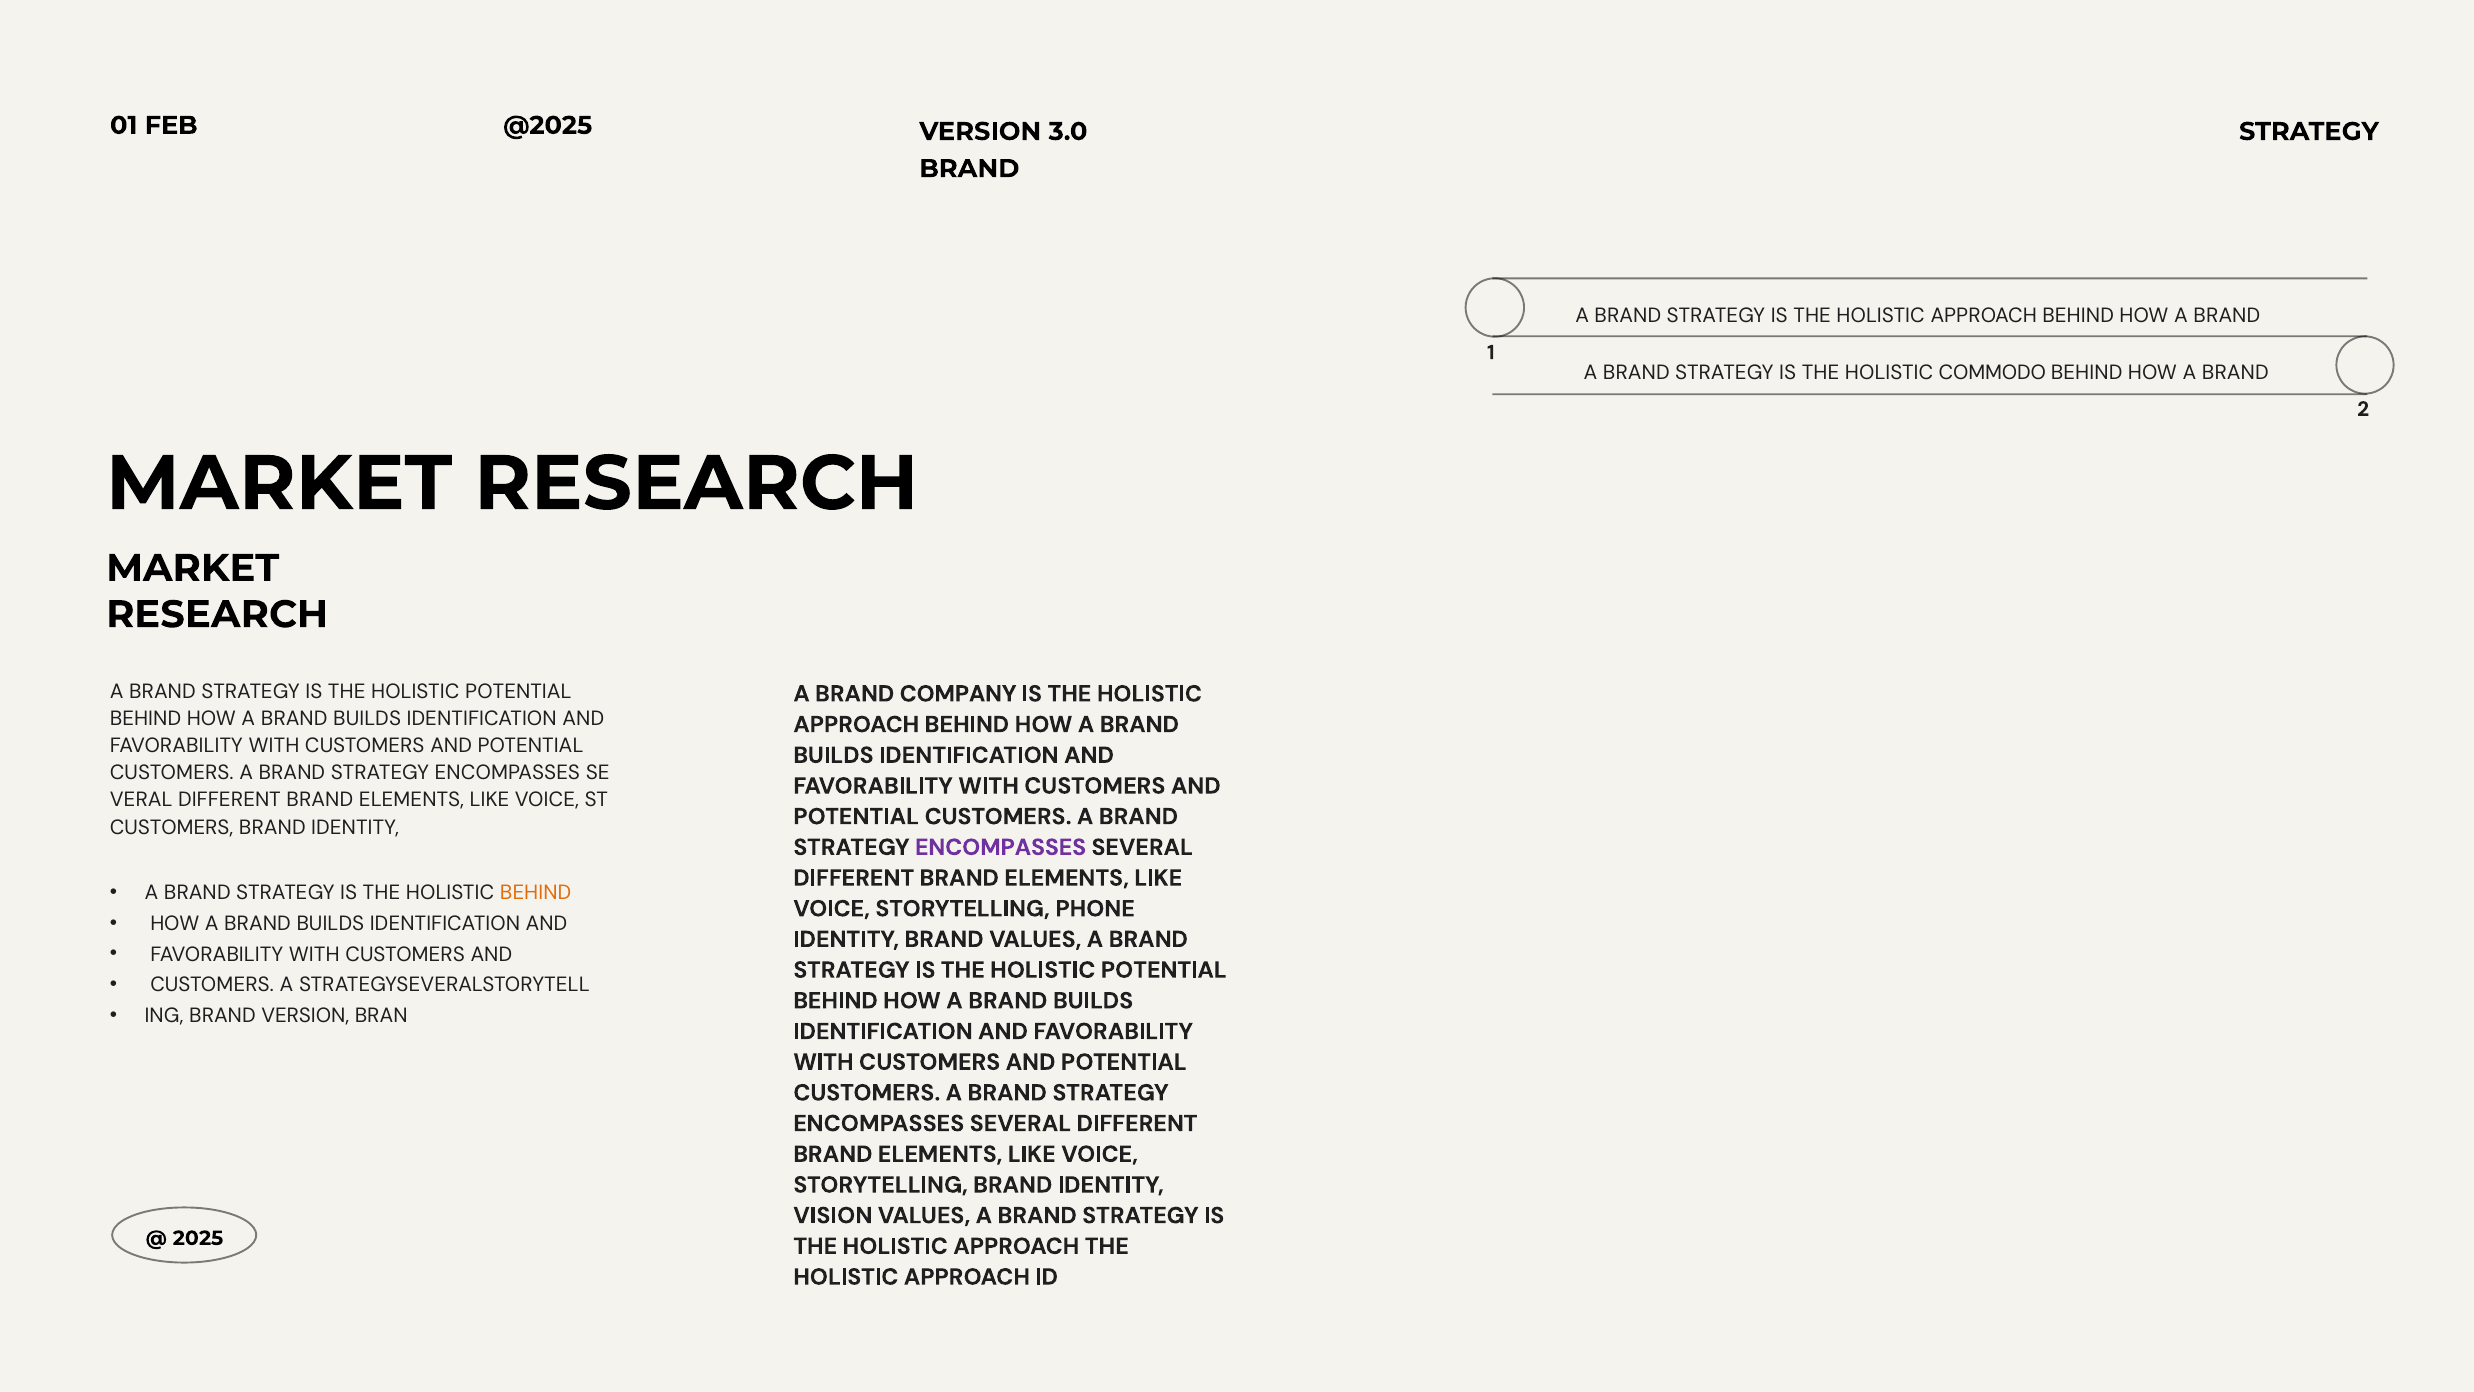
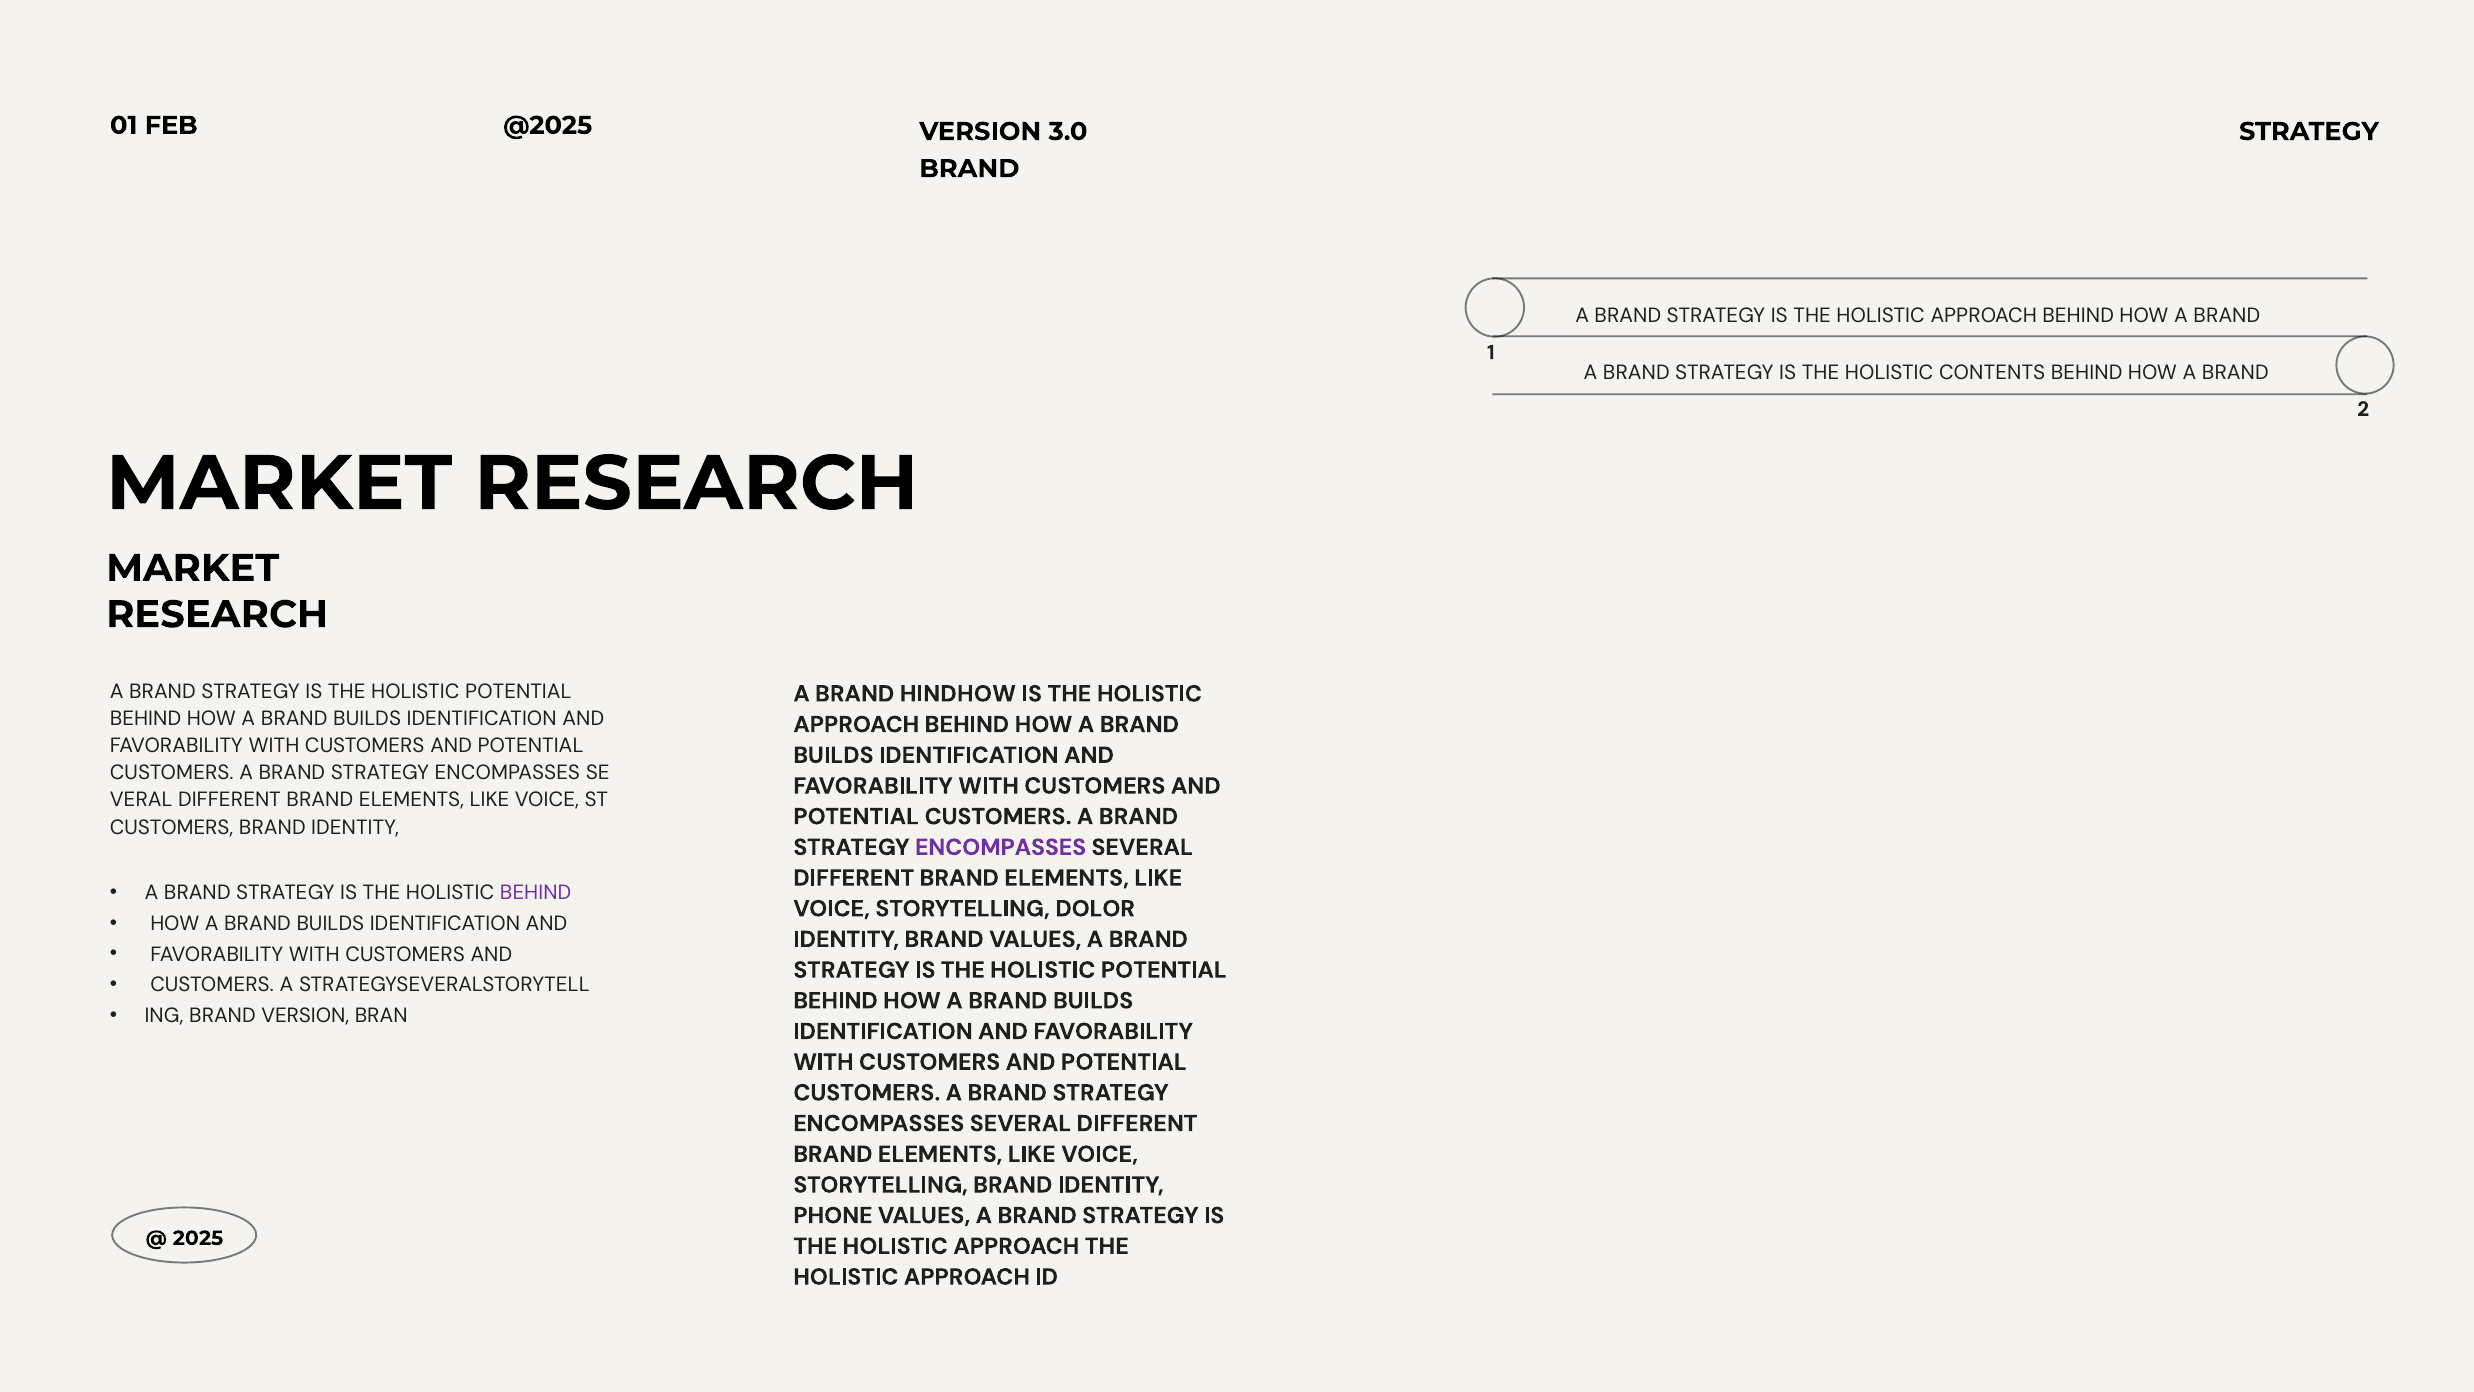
COMMODO: COMMODO -> CONTENTS
COMPANY: COMPANY -> HINDHOW
BEHIND at (536, 892) colour: orange -> purple
PHONE: PHONE -> DOLOR
VISION: VISION -> PHONE
